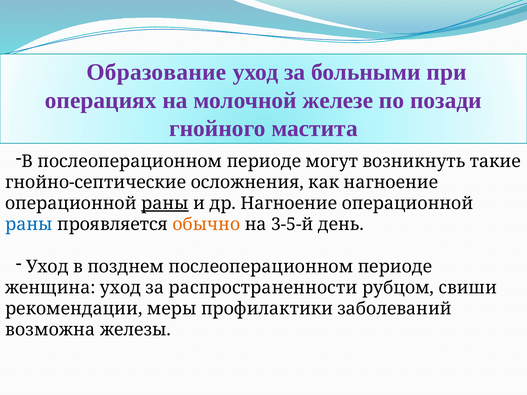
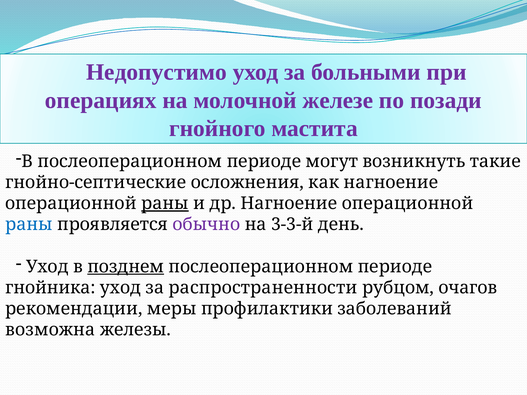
Образование: Образование -> Недопустимо
обычно colour: orange -> purple
3-5-й: 3-5-й -> 3-3-й
позднем underline: none -> present
женщина: женщина -> гнойника
cвиши: cвиши -> очагов
